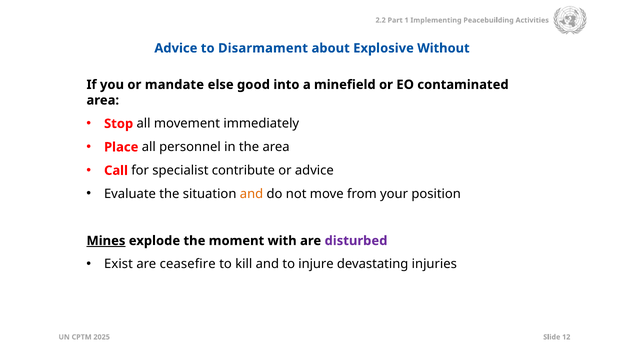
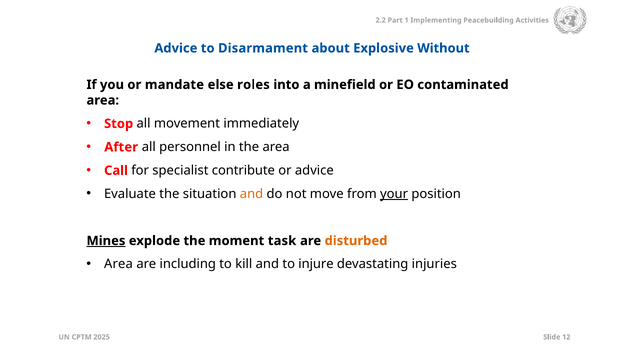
good: good -> roles
Place: Place -> After
your underline: none -> present
with: with -> task
disturbed colour: purple -> orange
Exist at (118, 264): Exist -> Area
ceasefire: ceasefire -> including
